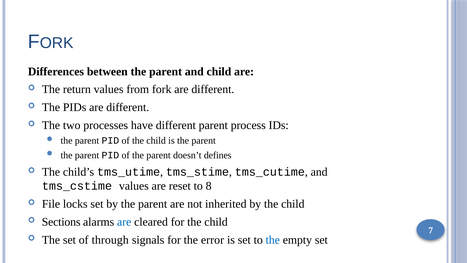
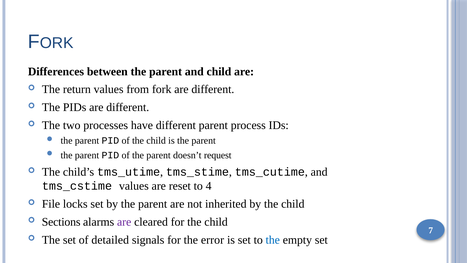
defines: defines -> request
8: 8 -> 4
are at (124, 222) colour: blue -> purple
through: through -> detailed
